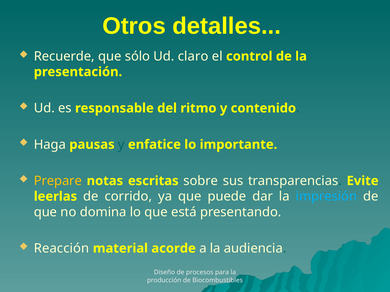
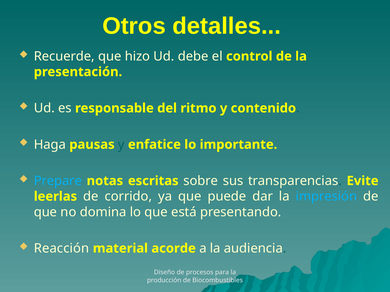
sólo: sólo -> hizo
claro: claro -> debe
Prepare colour: yellow -> light blue
